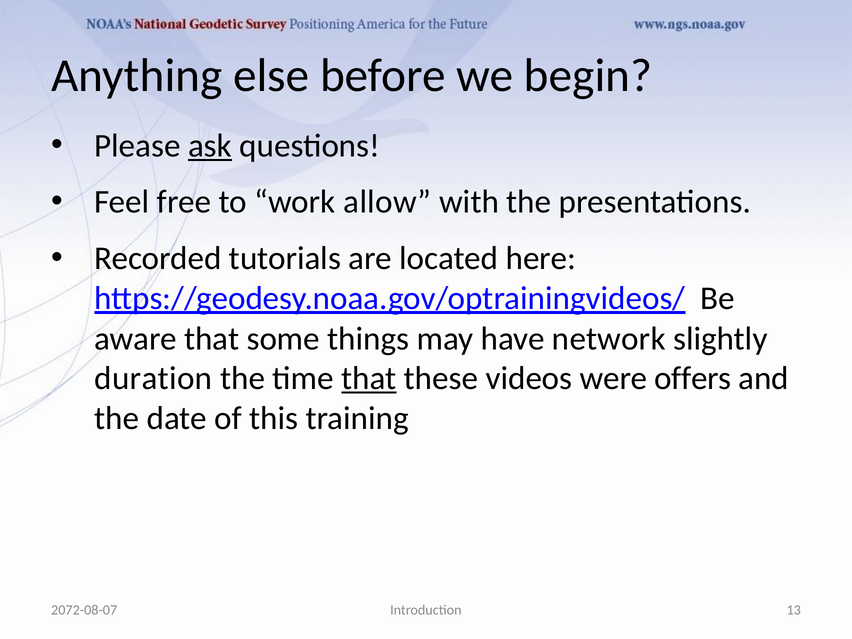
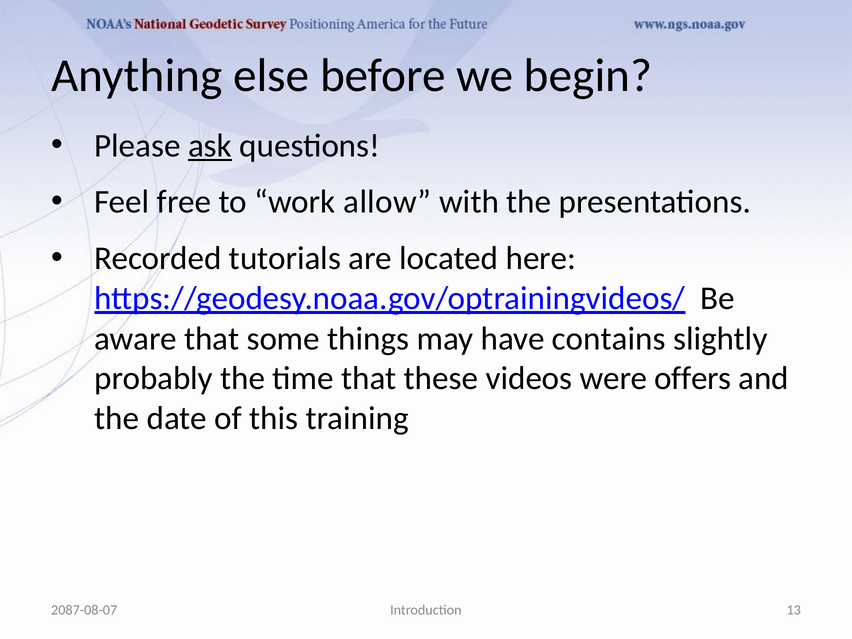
network: network -> contains
duration: duration -> probably
that at (369, 378) underline: present -> none
2072-08-07: 2072-08-07 -> 2087-08-07
